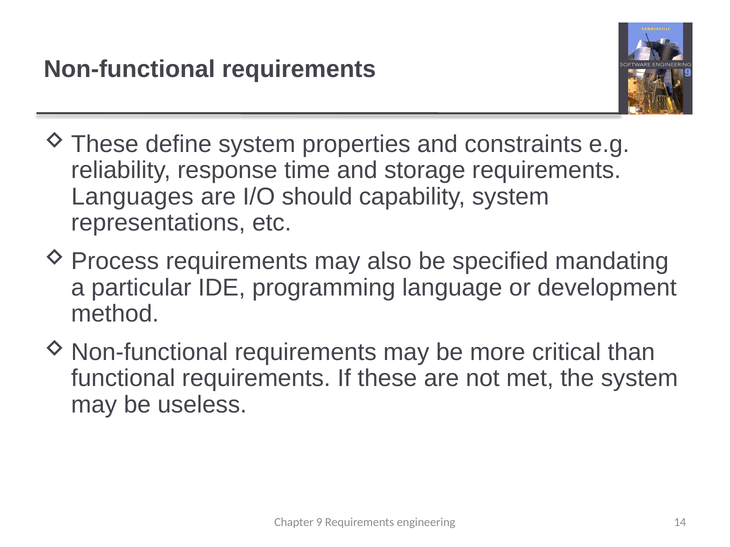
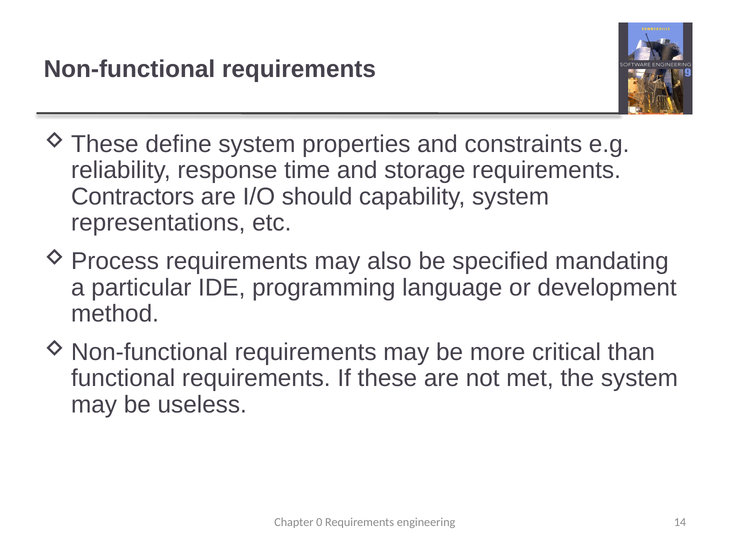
Languages: Languages -> Contractors
9: 9 -> 0
